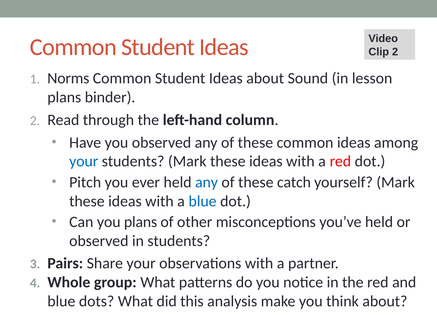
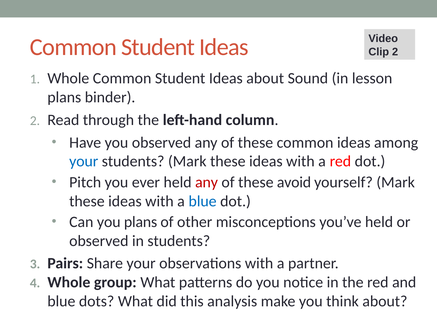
Norms at (68, 78): Norms -> Whole
any at (207, 182) colour: blue -> red
catch: catch -> avoid
